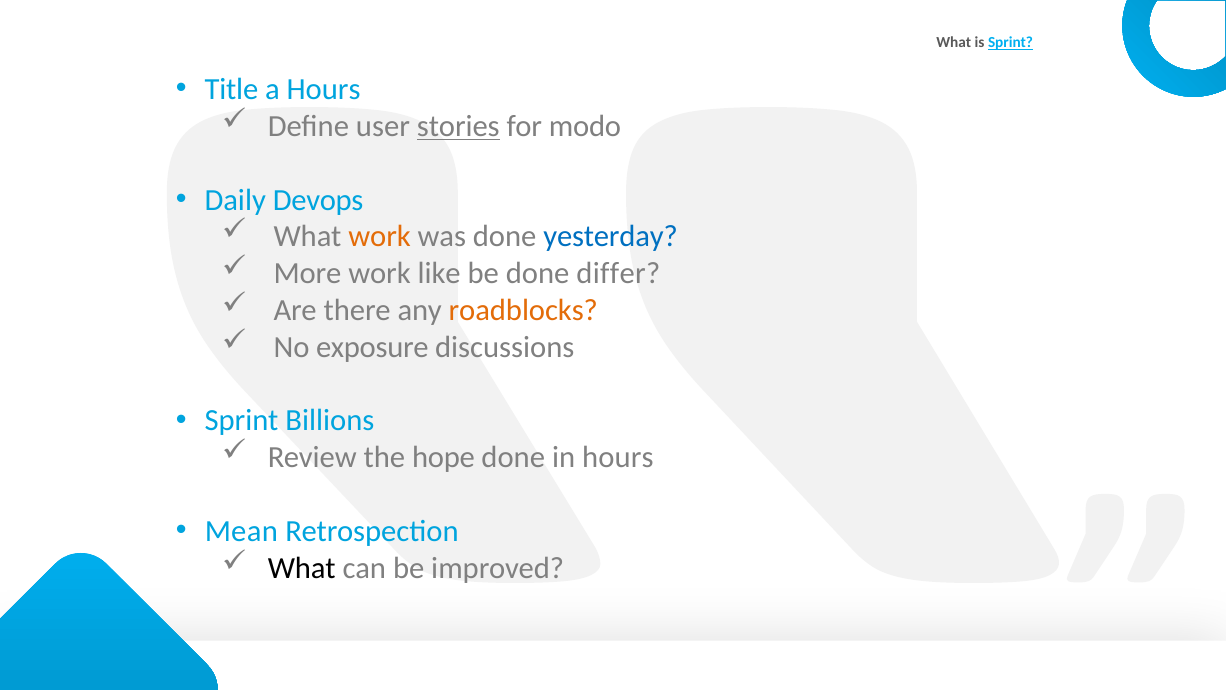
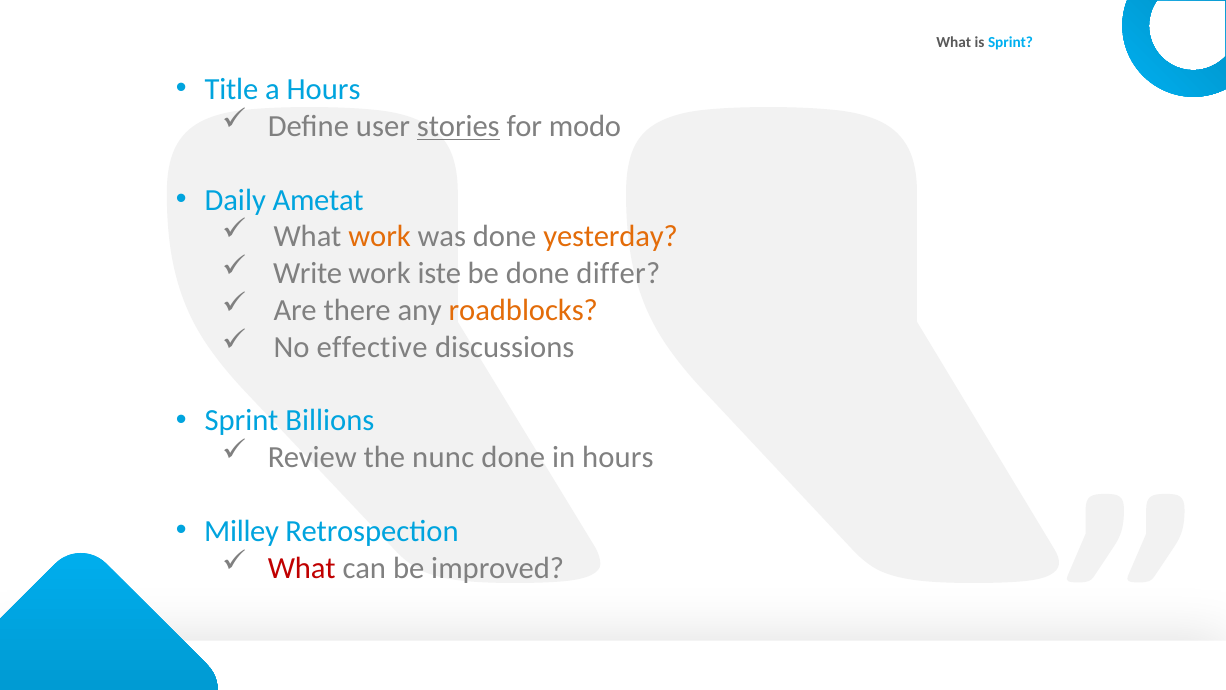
Sprint at (1011, 42) underline: present -> none
Devops: Devops -> Ametat
yesterday colour: blue -> orange
More: More -> Write
like: like -> iste
exposure: exposure -> effective
hope: hope -> nunc
Mean: Mean -> Milley
What at (302, 568) colour: black -> red
